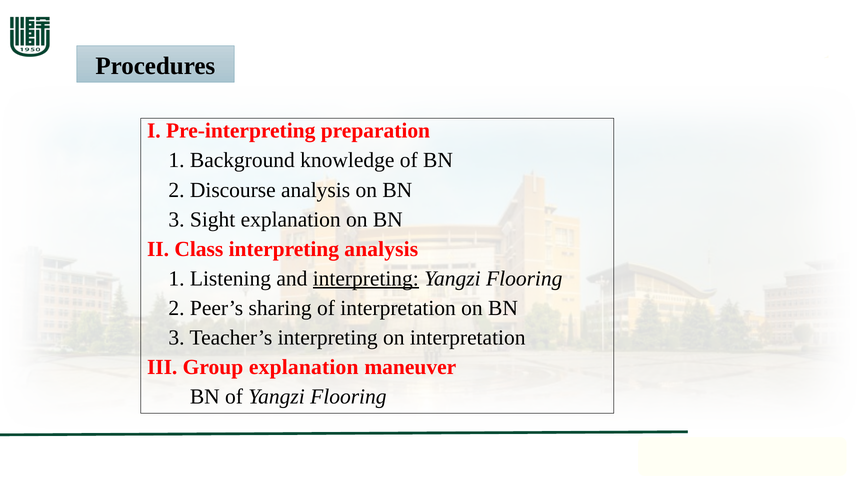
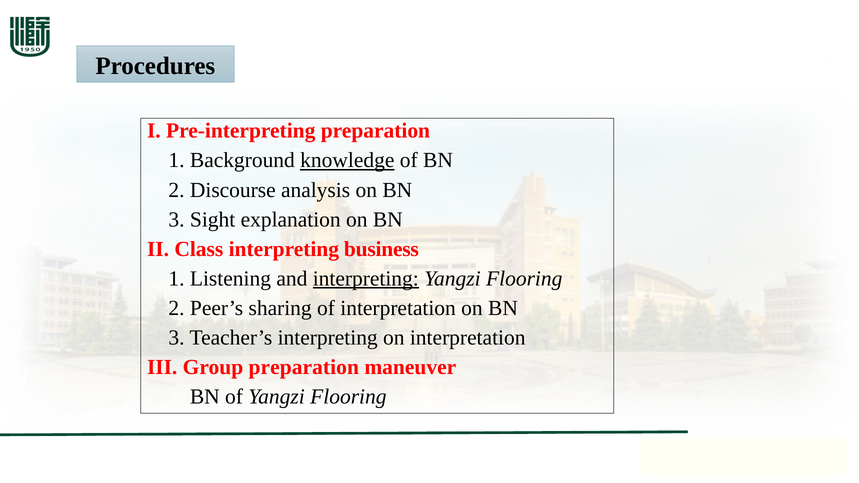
knowledge underline: none -> present
interpreting analysis: analysis -> business
Group explanation: explanation -> preparation
